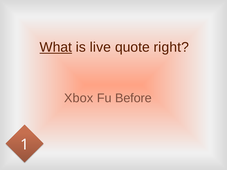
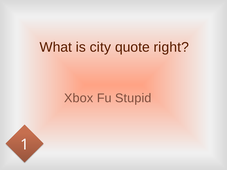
What underline: present -> none
live: live -> city
Before: Before -> Stupid
